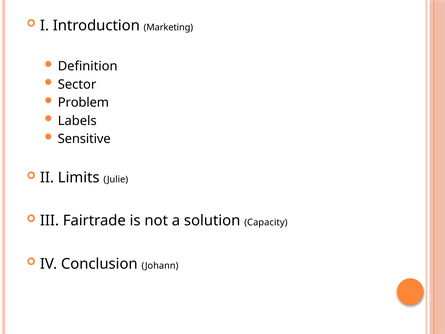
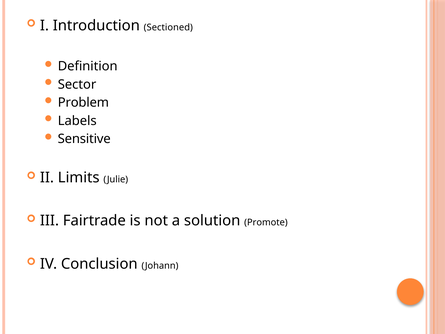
Marketing: Marketing -> Sectioned
Capacity: Capacity -> Promote
